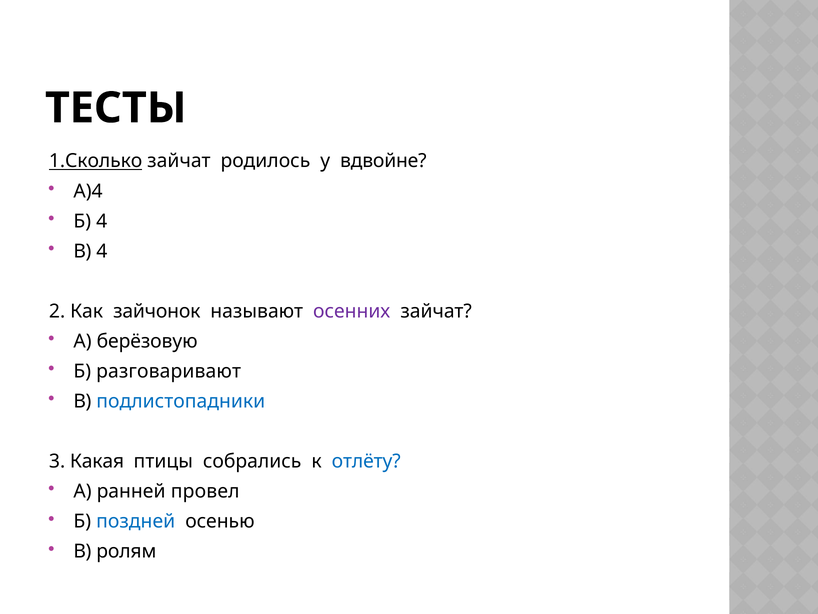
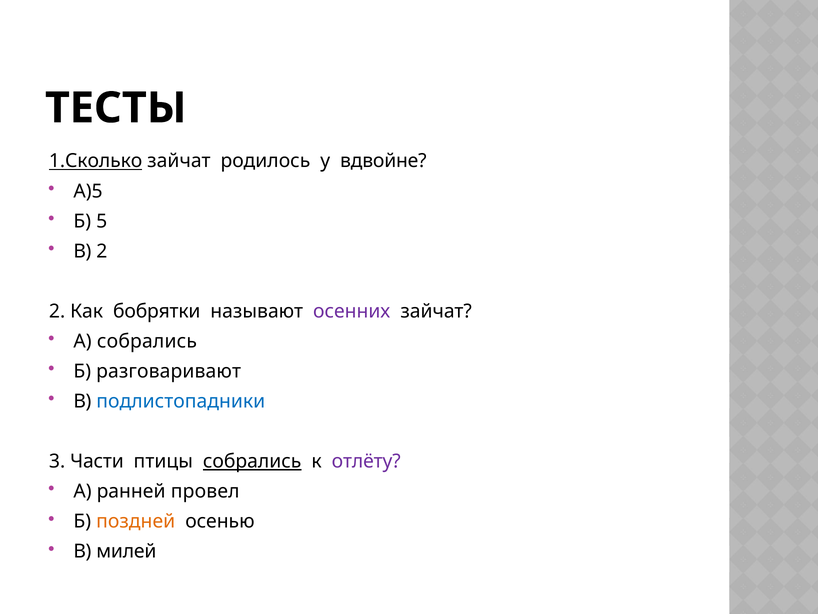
А)4: А)4 -> А)5
Б 4: 4 -> 5
В 4: 4 -> 2
зайчонок: зайчонок -> бобрятки
А берёзовую: берёзовую -> собрались
Какая: Какая -> Части
собрались at (252, 461) underline: none -> present
отлёту colour: blue -> purple
поздней colour: blue -> orange
ролям: ролям -> милей
